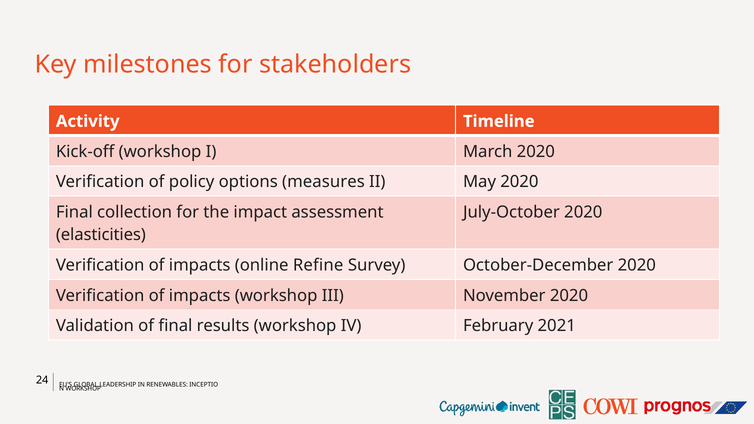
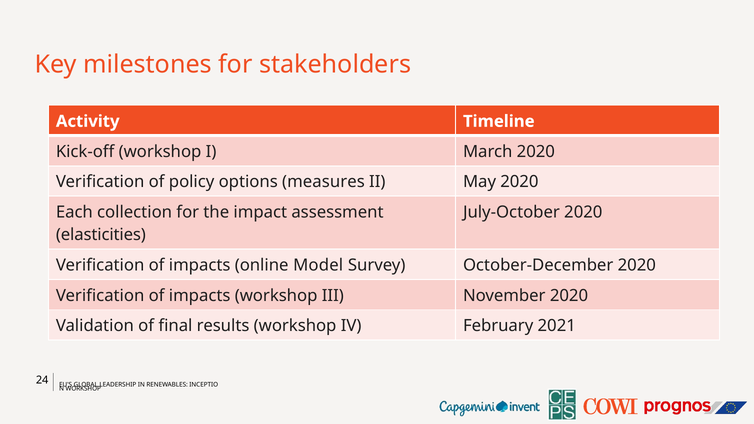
Final at (74, 212): Final -> Each
Refine: Refine -> Model
